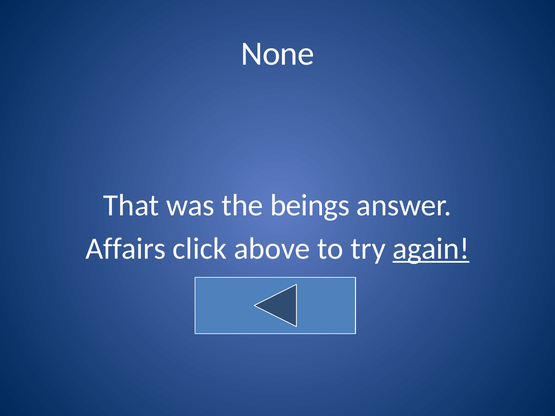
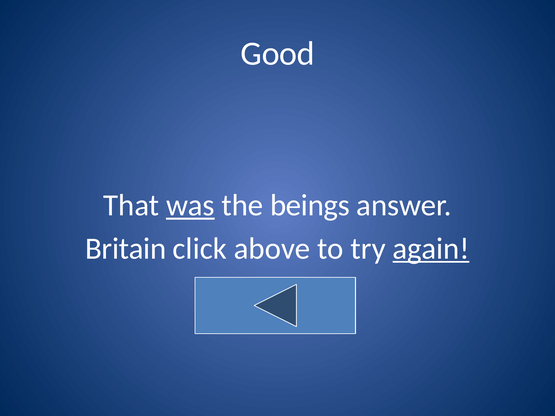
None: None -> Good
was underline: none -> present
Affairs: Affairs -> Britain
